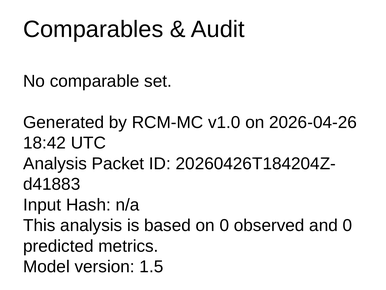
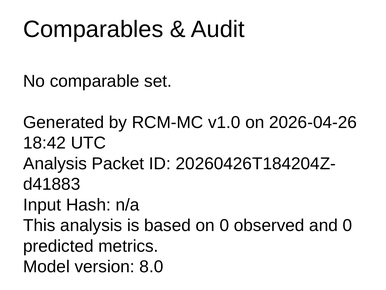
1.5: 1.5 -> 8.0
